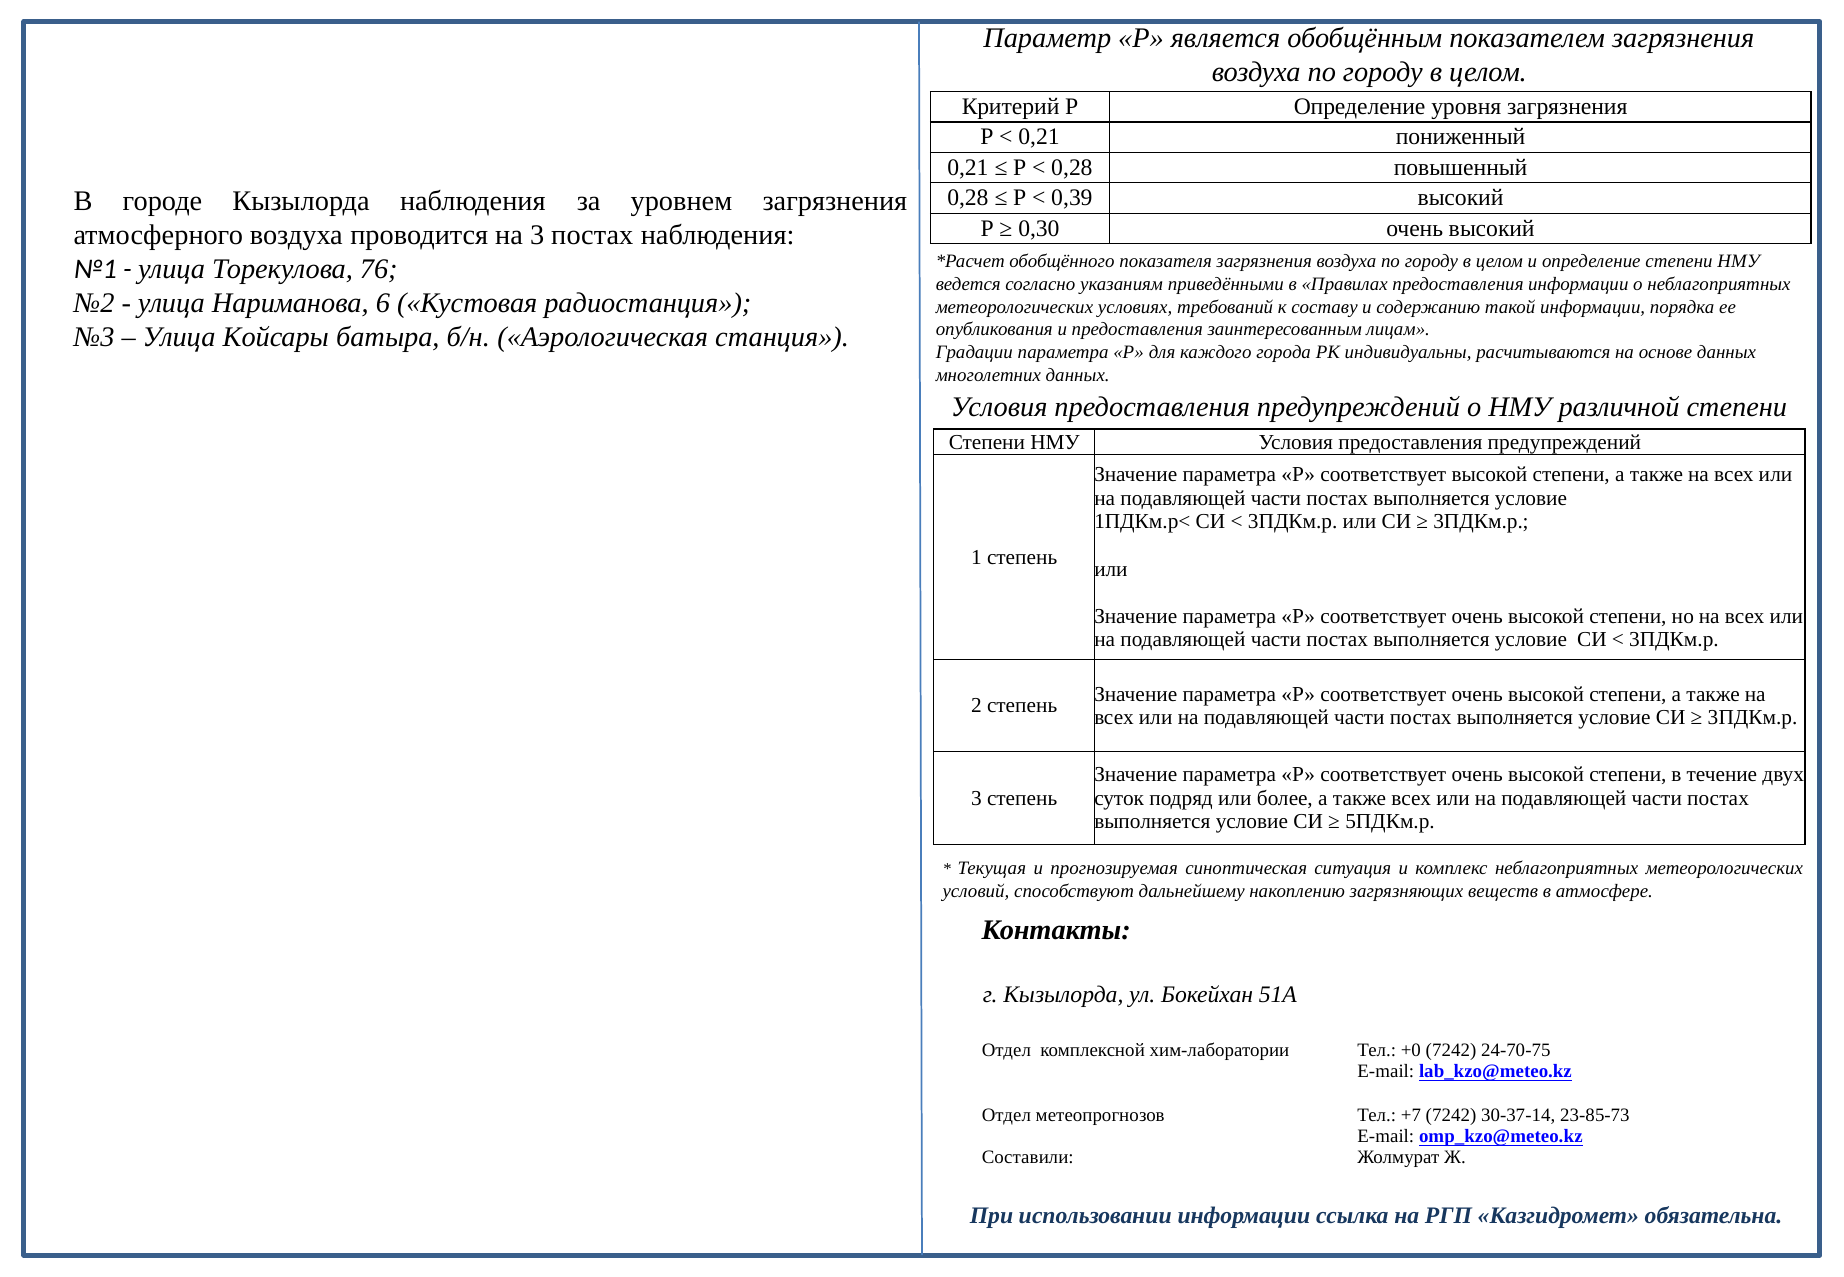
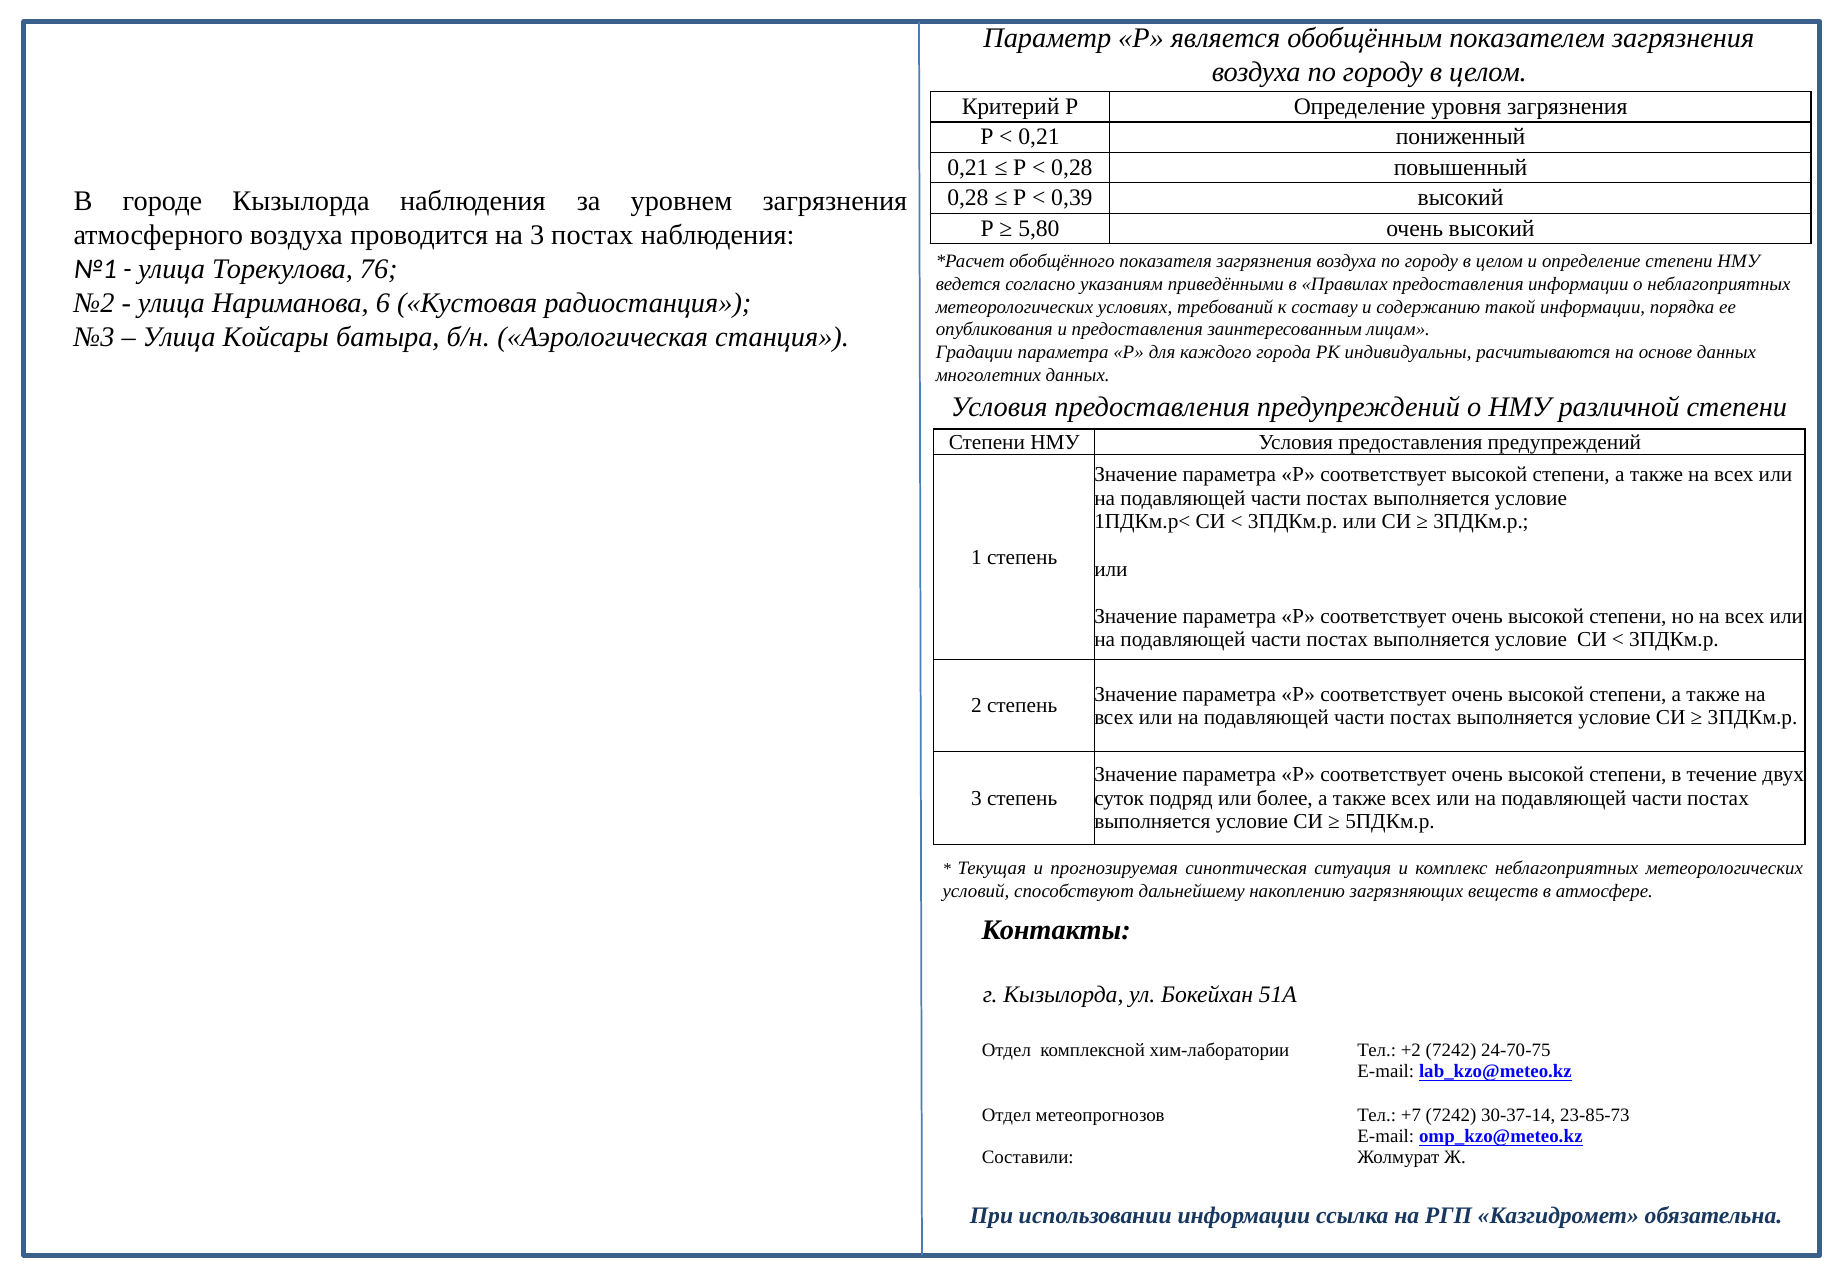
0,30: 0,30 -> 5,80
+0: +0 -> +2
